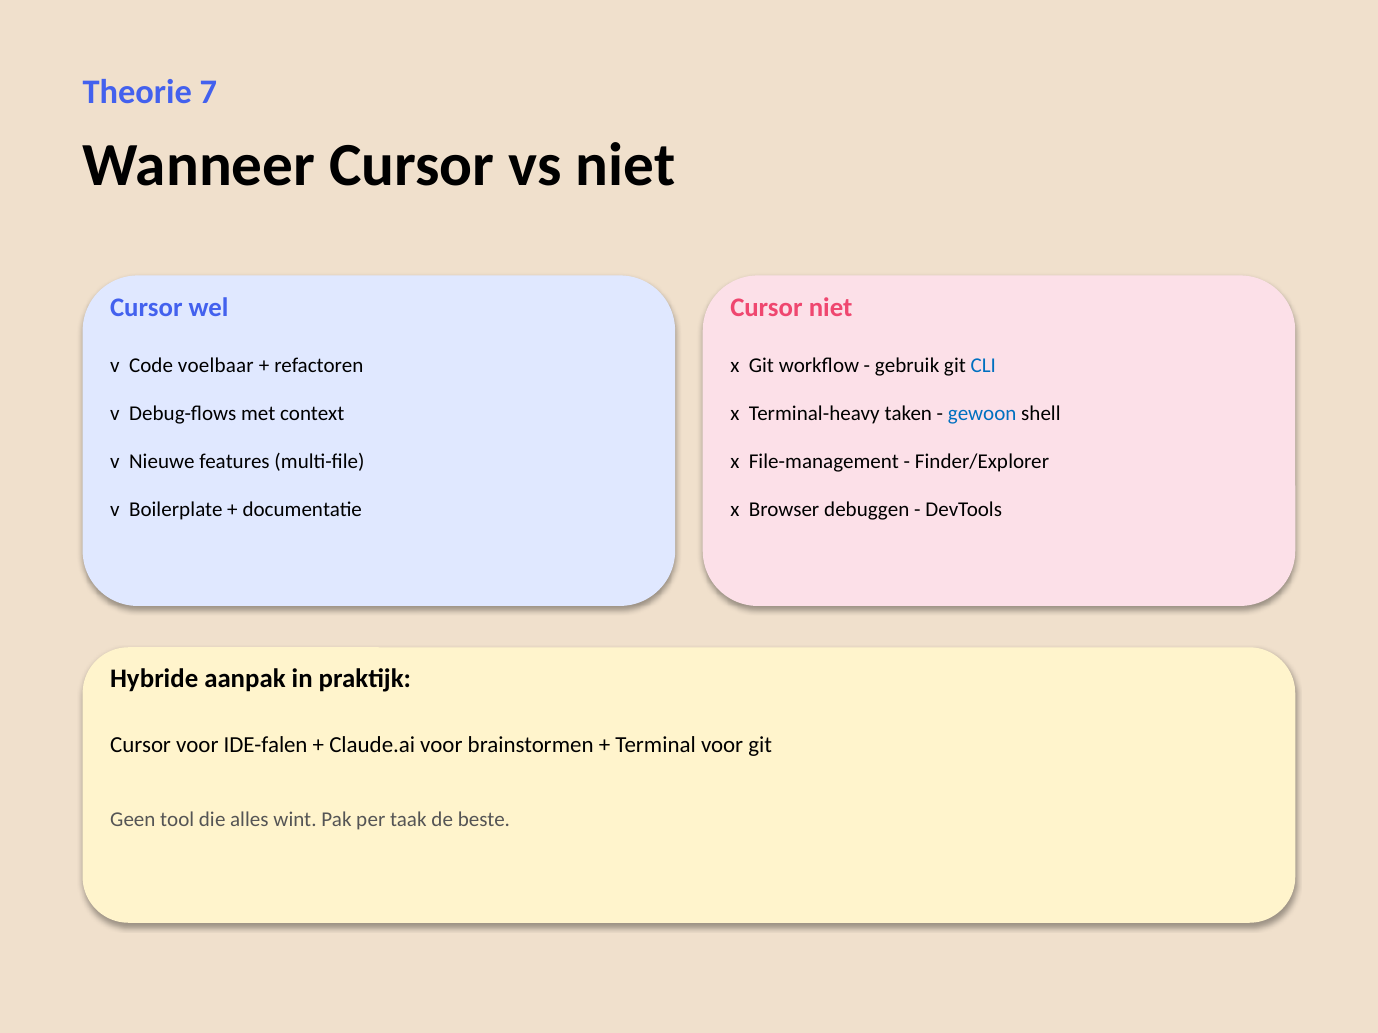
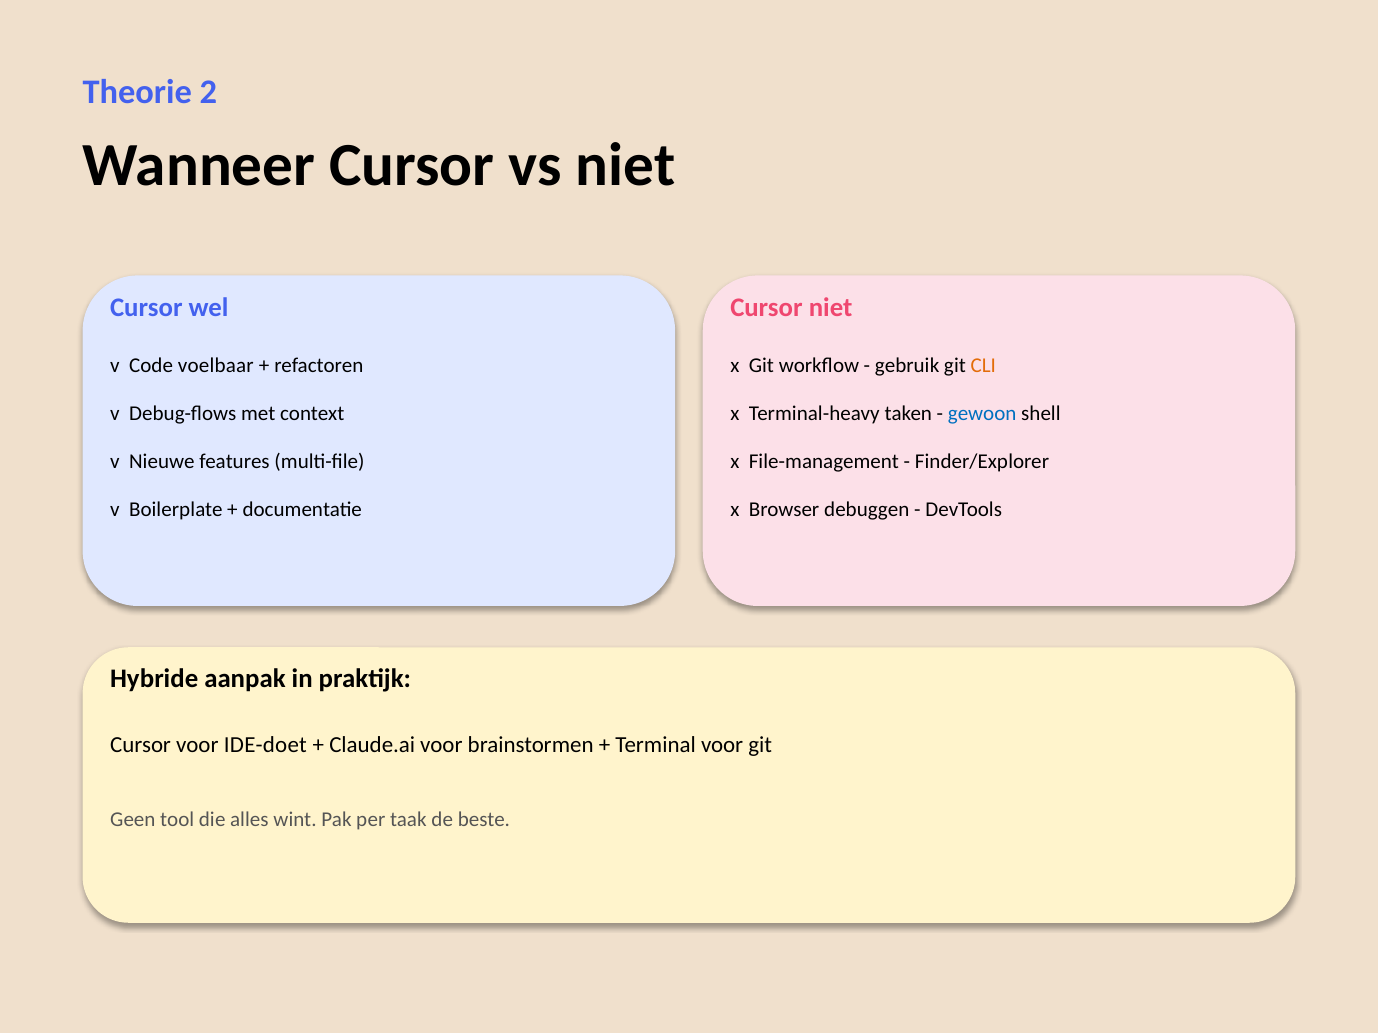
7: 7 -> 2
CLI colour: blue -> orange
IDE-falen: IDE-falen -> IDE-doet
